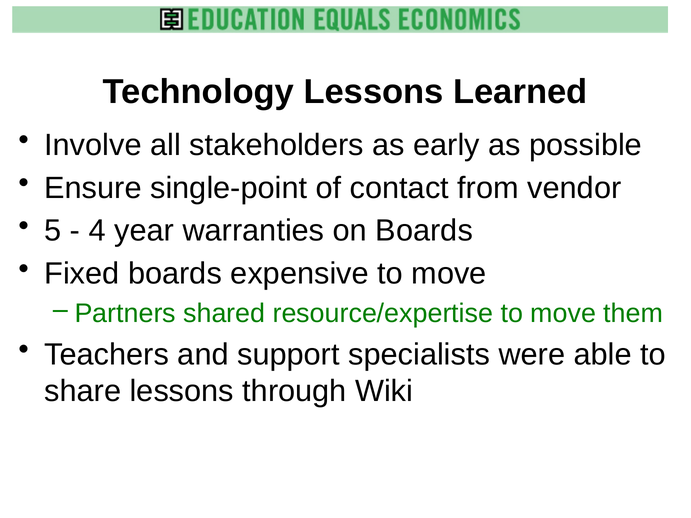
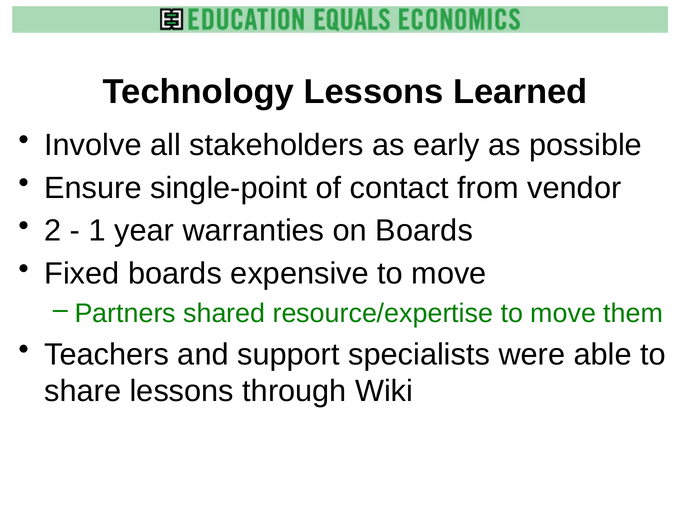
5: 5 -> 2
4: 4 -> 1
